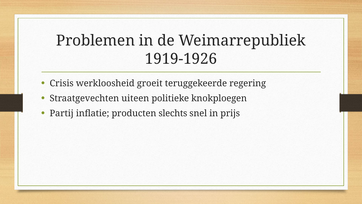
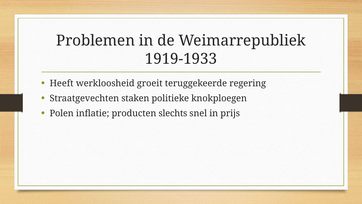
1919-1926: 1919-1926 -> 1919-1933
Crisis: Crisis -> Heeft
uiteen: uiteen -> staken
Partij: Partij -> Polen
